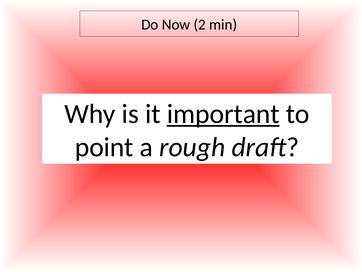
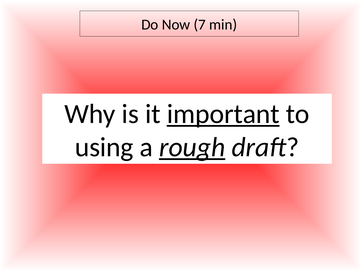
2: 2 -> 7
point: point -> using
rough underline: none -> present
